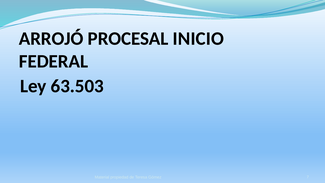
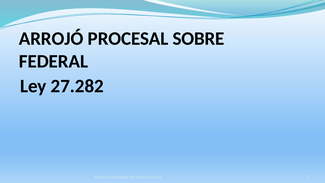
INICIO: INICIO -> SOBRE
63.503: 63.503 -> 27.282
